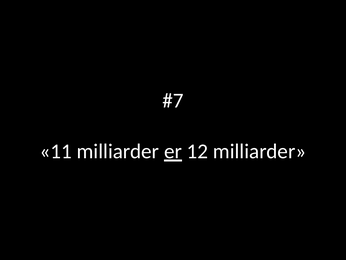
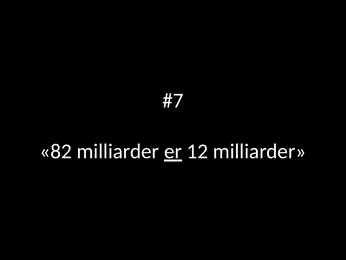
11: 11 -> 82
